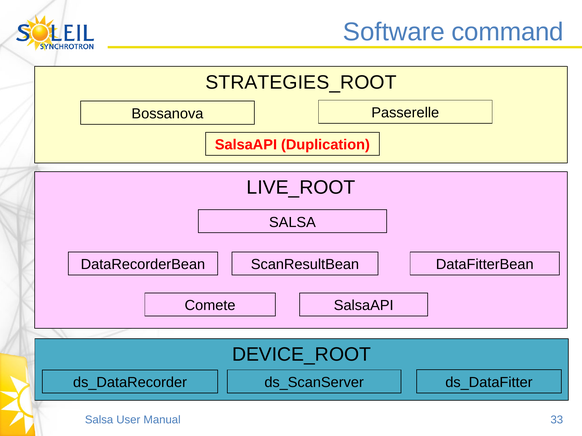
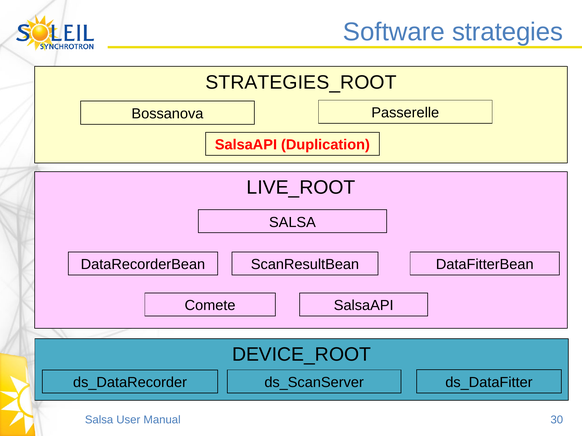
command: command -> strategies
33: 33 -> 30
